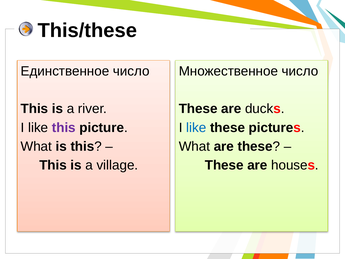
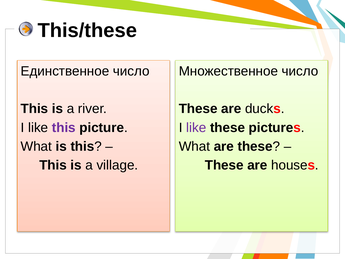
like at (196, 127) colour: blue -> purple
